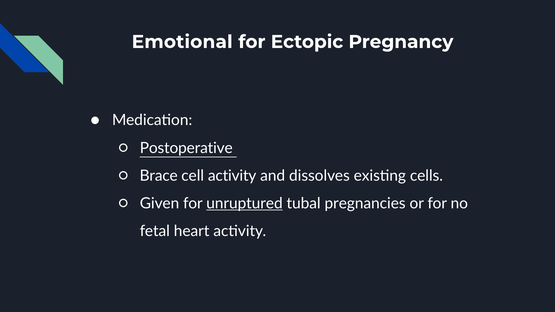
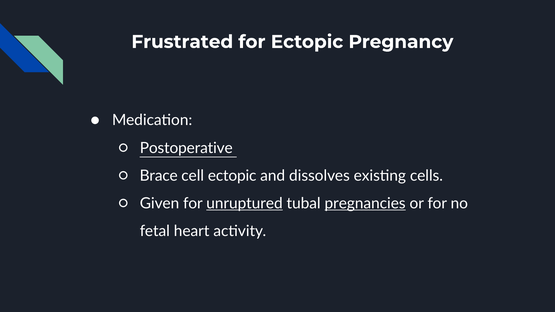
Emotional: Emotional -> Frustrated
cell activity: activity -> ectopic
pregnancies underline: none -> present
